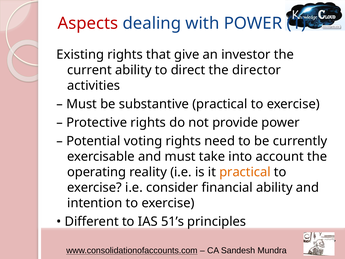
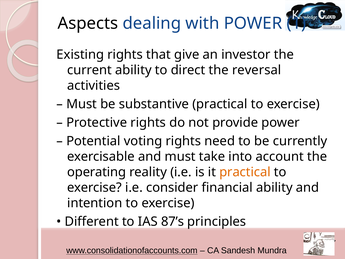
Aspects colour: red -> black
director: director -> reversal
51’s: 51’s -> 87’s
